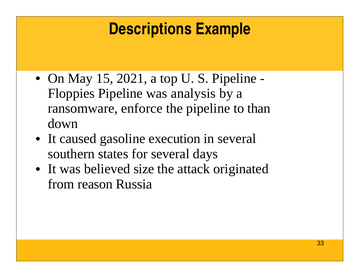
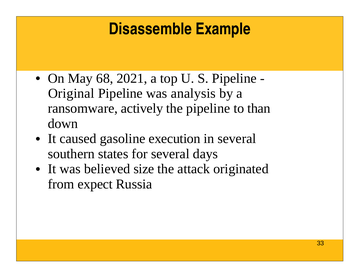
Descriptions: Descriptions -> Disassemble
15: 15 -> 68
Floppies: Floppies -> Original
enforce: enforce -> actively
reason: reason -> expect
